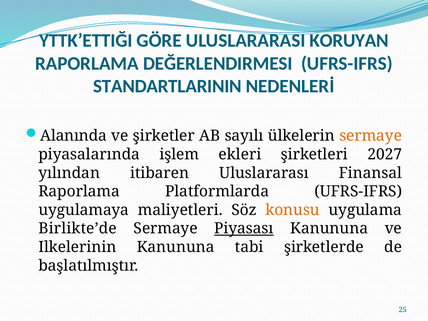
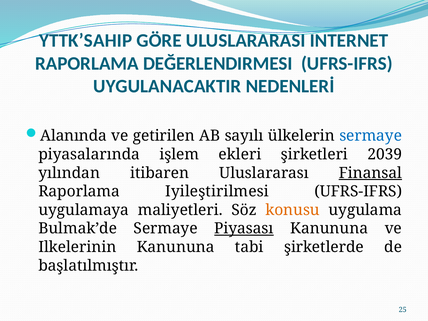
YTTK’ETTIĞI: YTTK’ETTIĞI -> YTTK’SAHIP
KORUYAN: KORUYAN -> INTERNET
STANDARTLARININ: STANDARTLARININ -> UYGULANACAKTIR
şirketler: şirketler -> getirilen
sermaye at (371, 136) colour: orange -> blue
2027: 2027 -> 2039
Finansal underline: none -> present
Platformlarda: Platformlarda -> Iyileştirilmesi
Birlikte’de: Birlikte’de -> Bulmak’de
